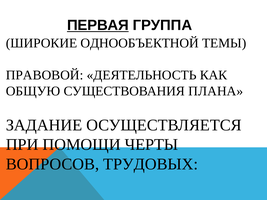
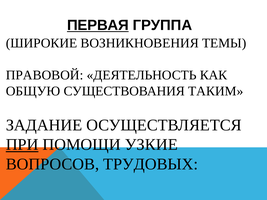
ОДНООБЪЕКТНОЙ: ОДНООБЪЕКТНОЙ -> ВОЗНИКНОВЕНИЯ
ПЛАНА: ПЛАНА -> ТАКИМ
ПРИ underline: none -> present
ЧЕРТЫ: ЧЕРТЫ -> УЗКИЕ
